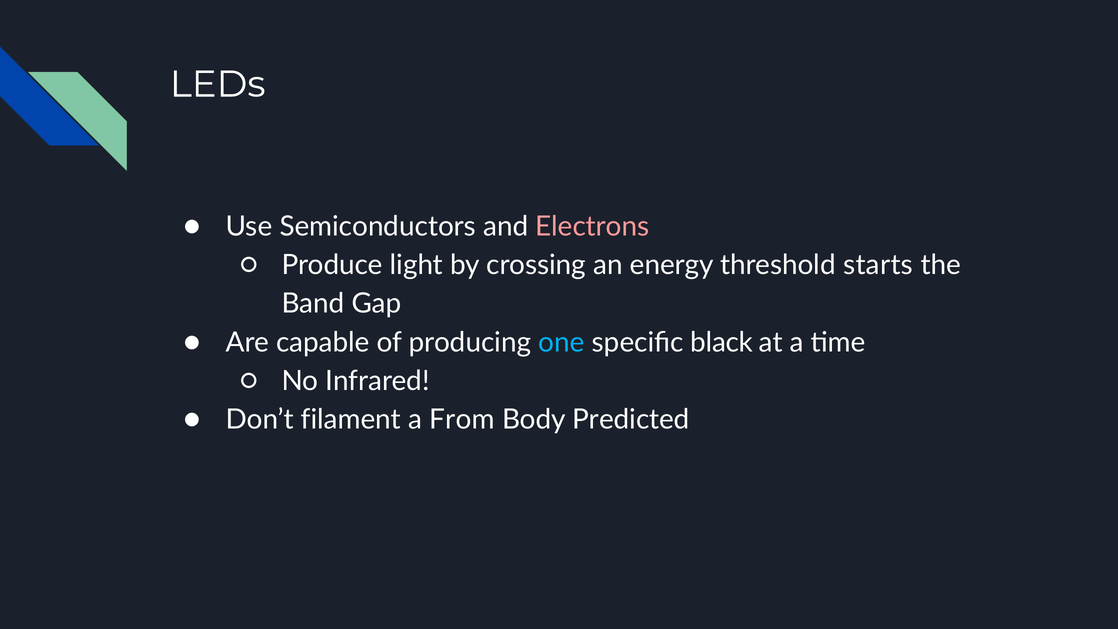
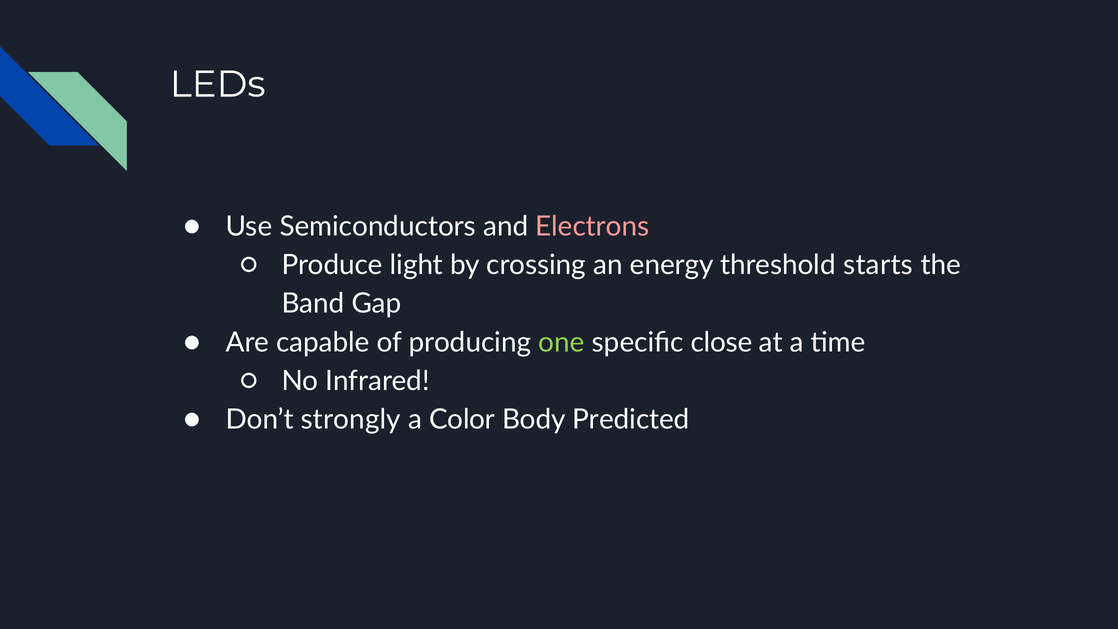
one colour: light blue -> light green
black: black -> close
filament: filament -> strongly
From: From -> Color
